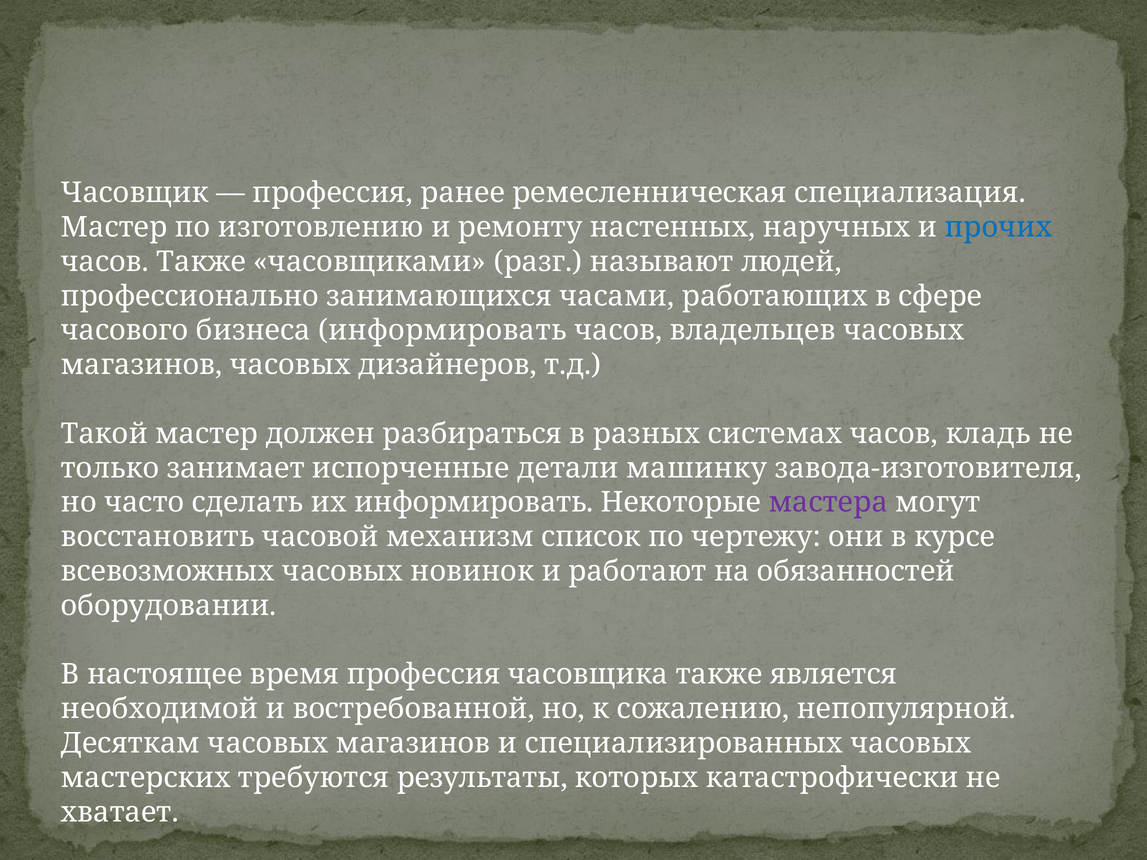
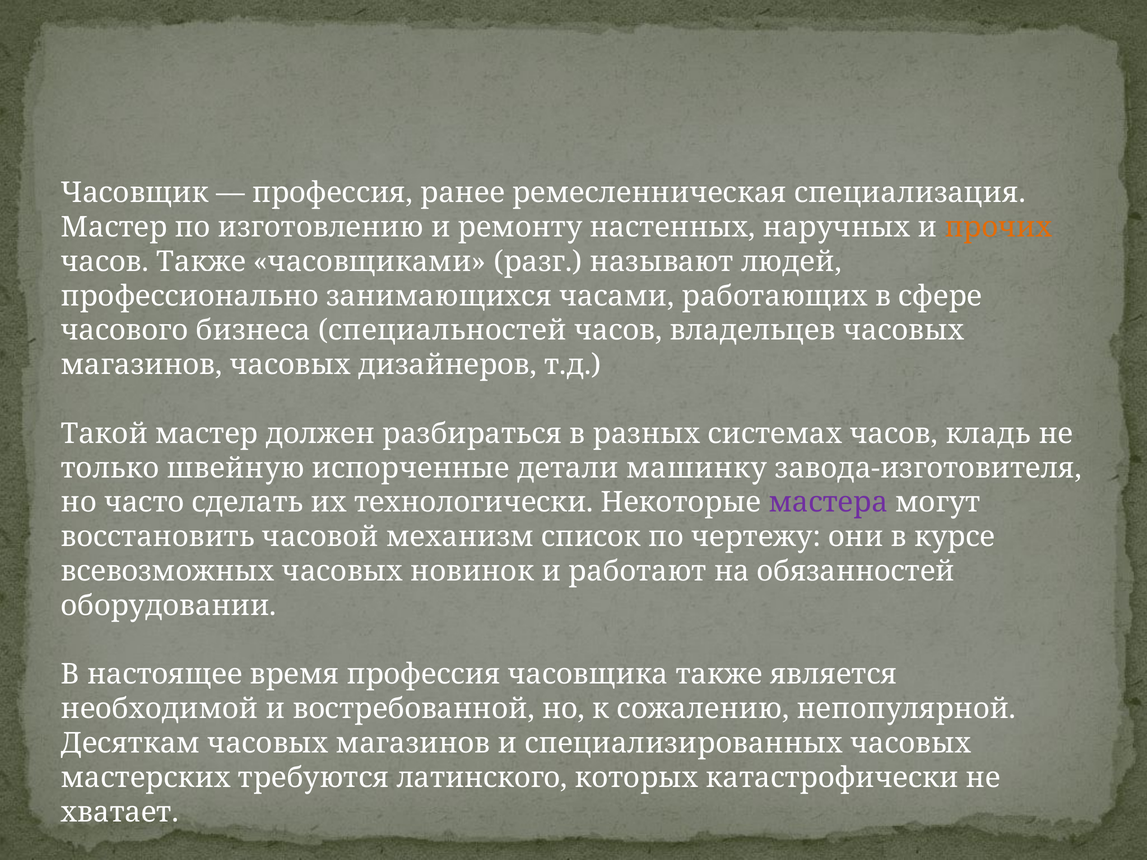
прочих colour: blue -> orange
бизнеса информировать: информировать -> специальностей
занимает: занимает -> швейную
их информировать: информировать -> технологически
результаты: результаты -> латинского
